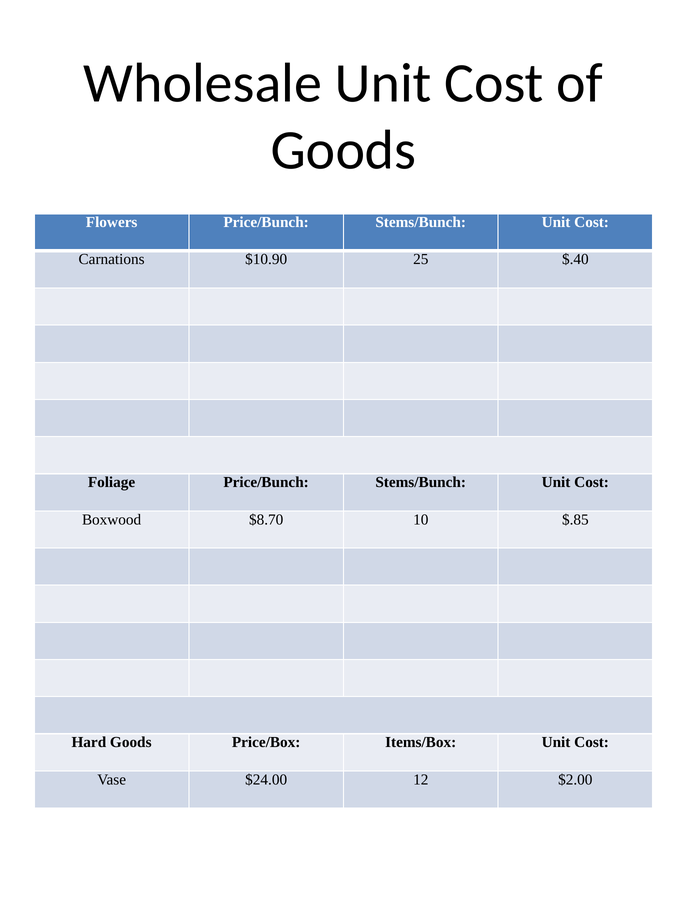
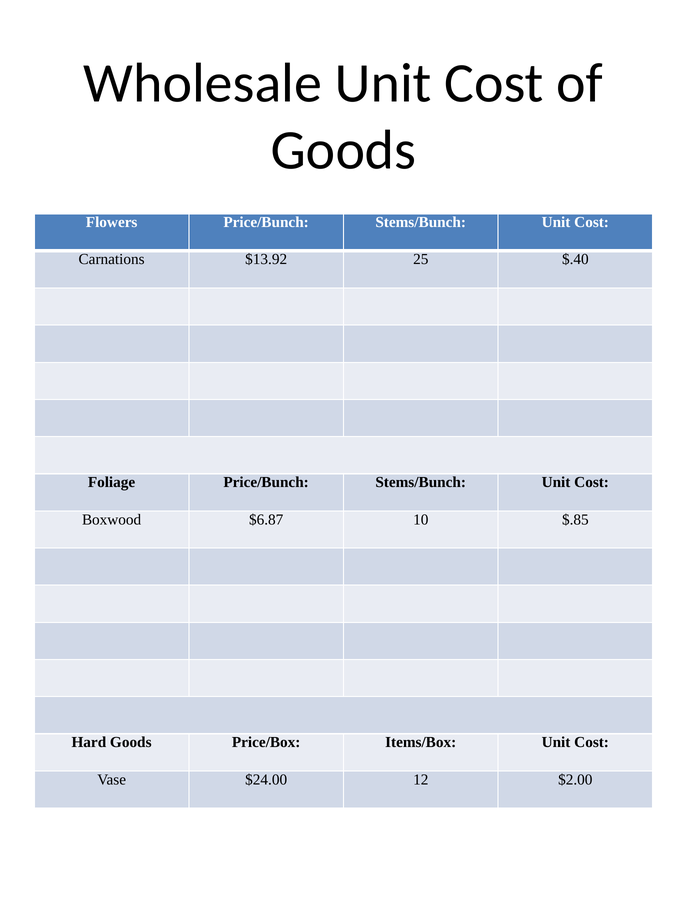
$10.90: $10.90 -> $13.92
$8.70: $8.70 -> $6.87
